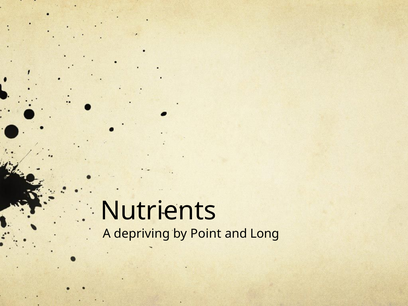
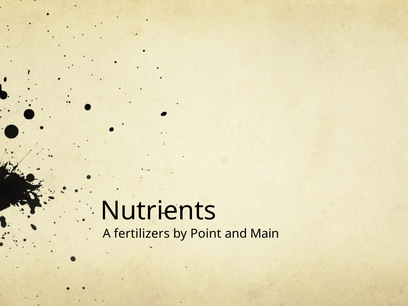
depriving: depriving -> fertilizers
Long: Long -> Main
